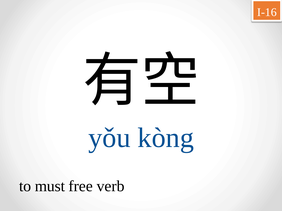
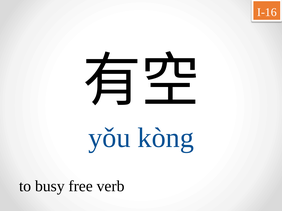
must: must -> busy
